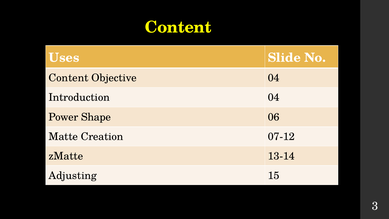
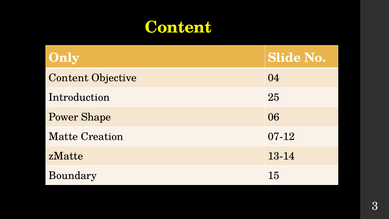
Uses: Uses -> Only
Introduction 04: 04 -> 25
Adjusting: Adjusting -> Boundary
